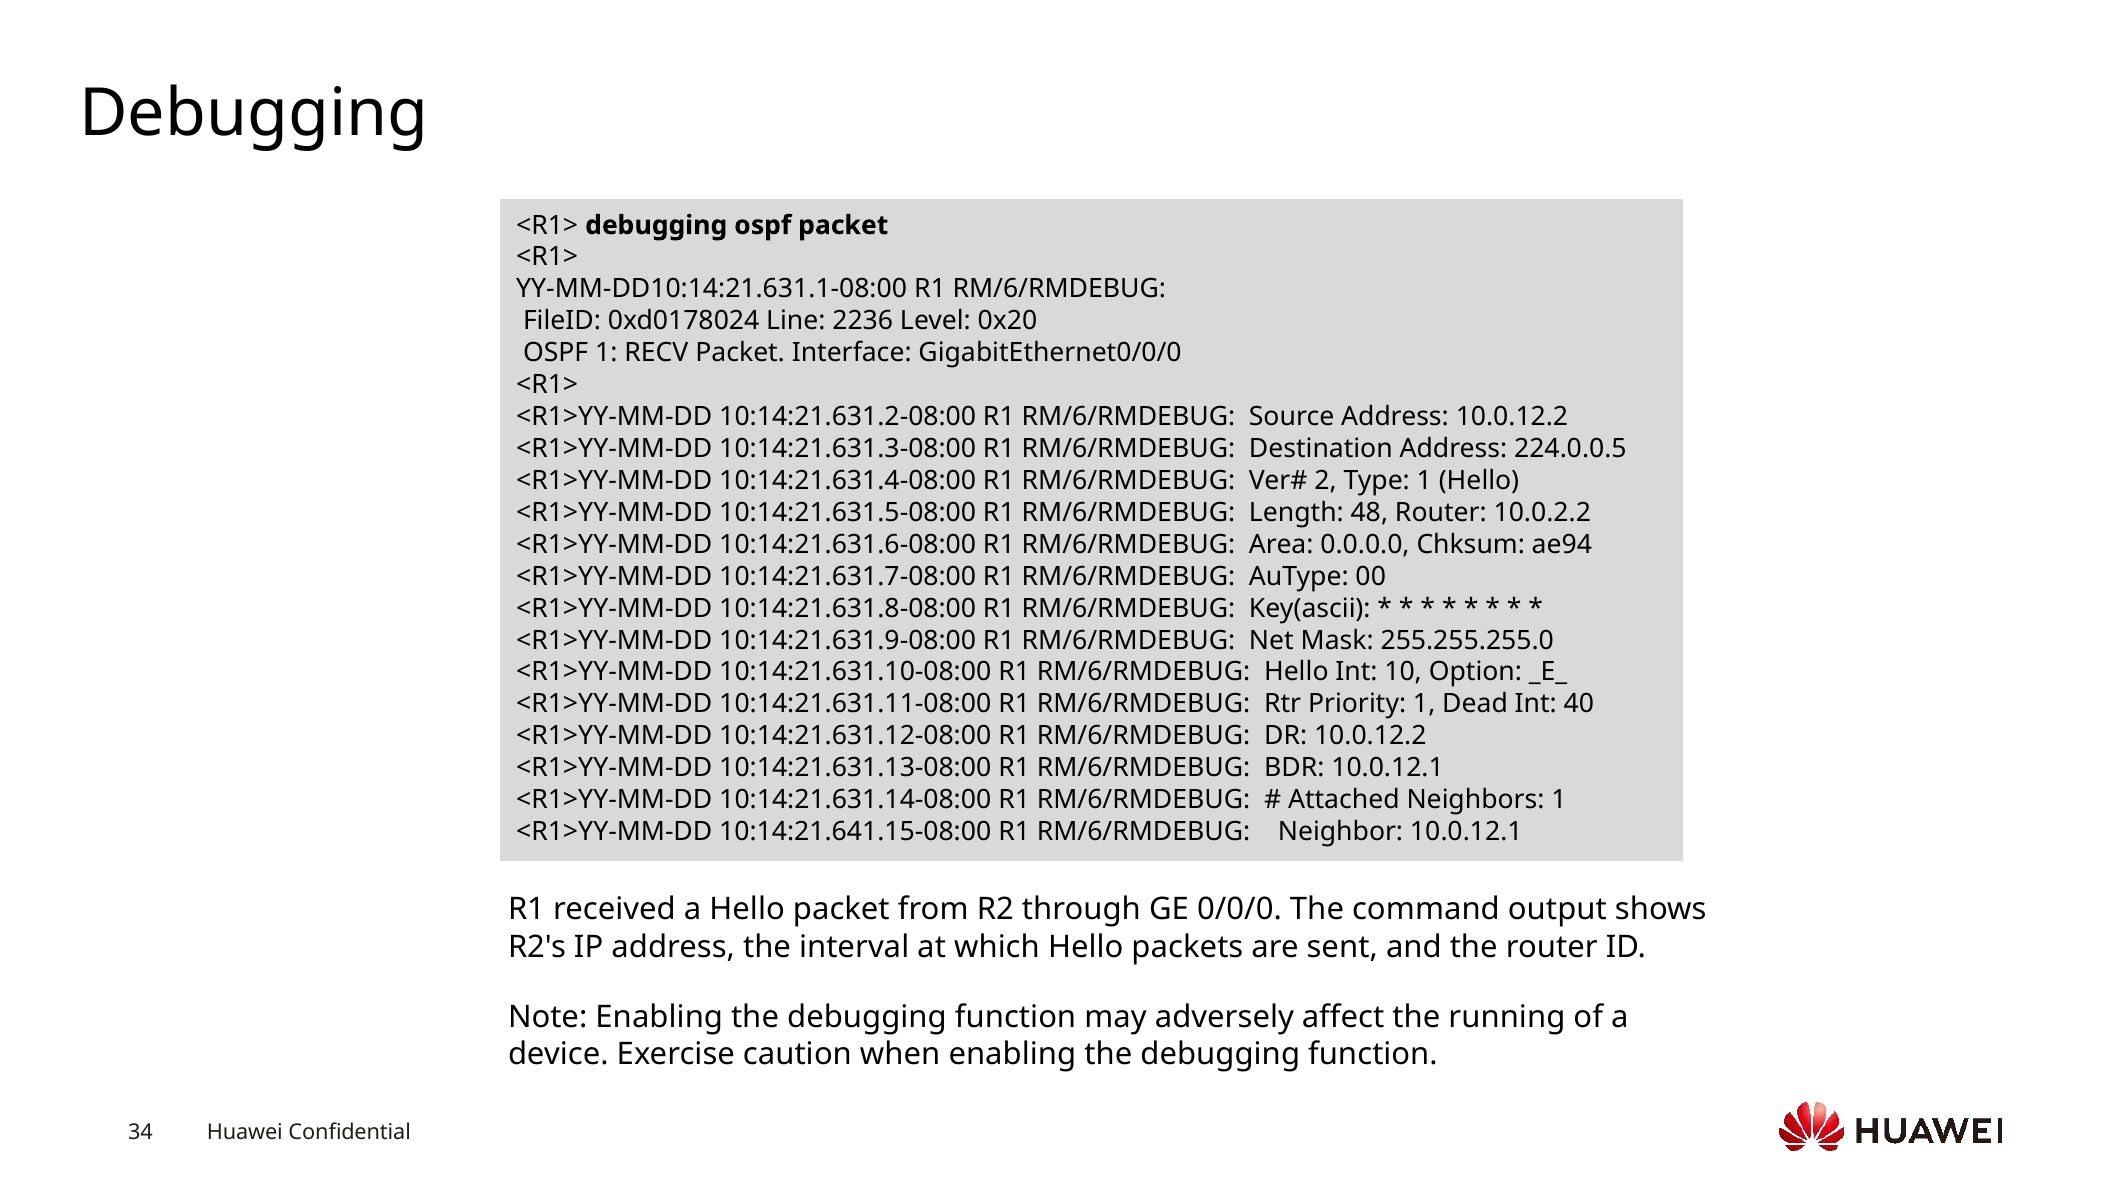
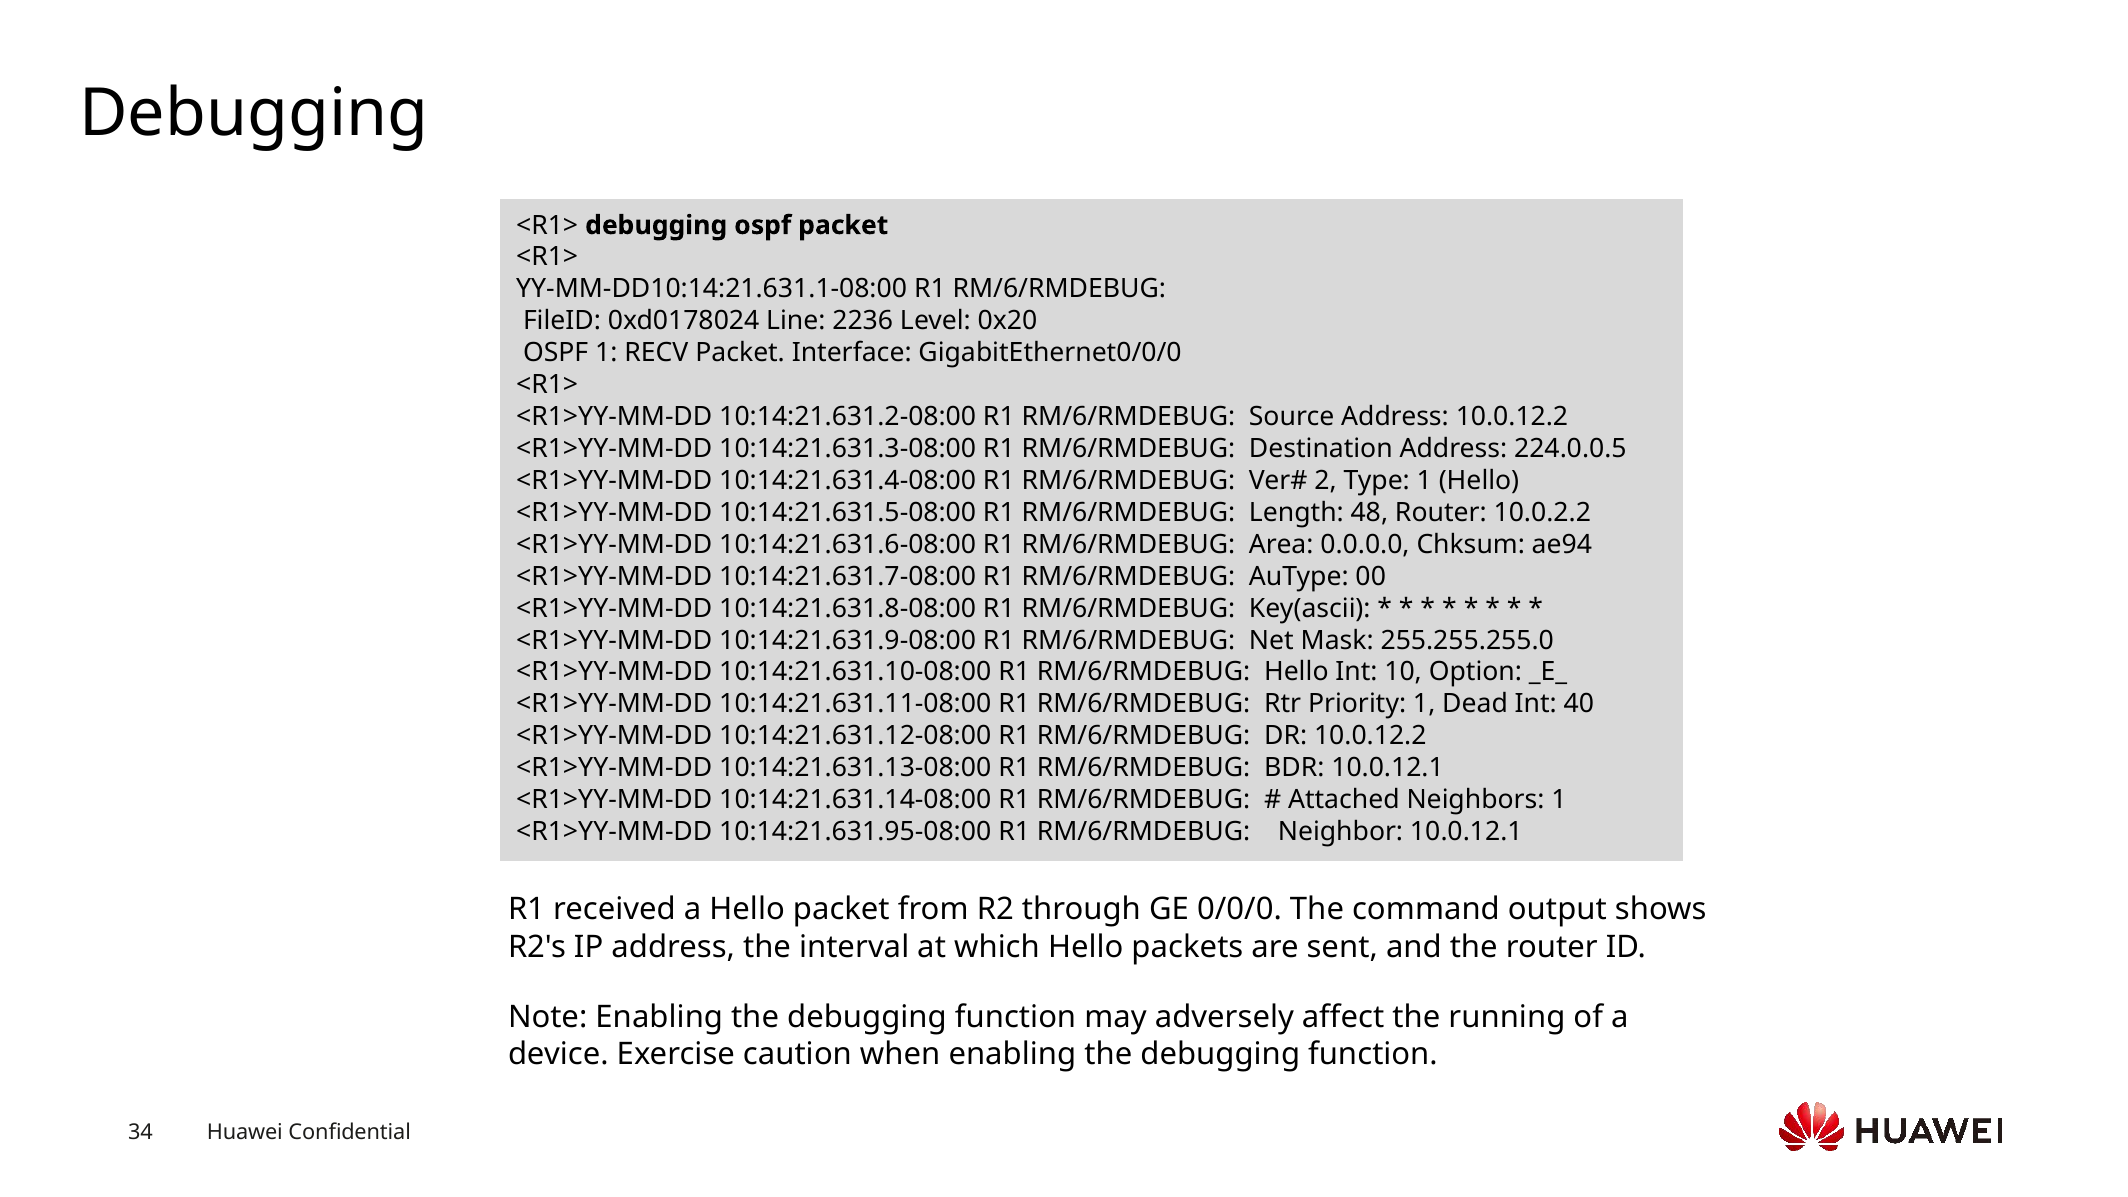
10:14:21.641.15-08:00: 10:14:21.641.15-08:00 -> 10:14:21.631.95-08:00
